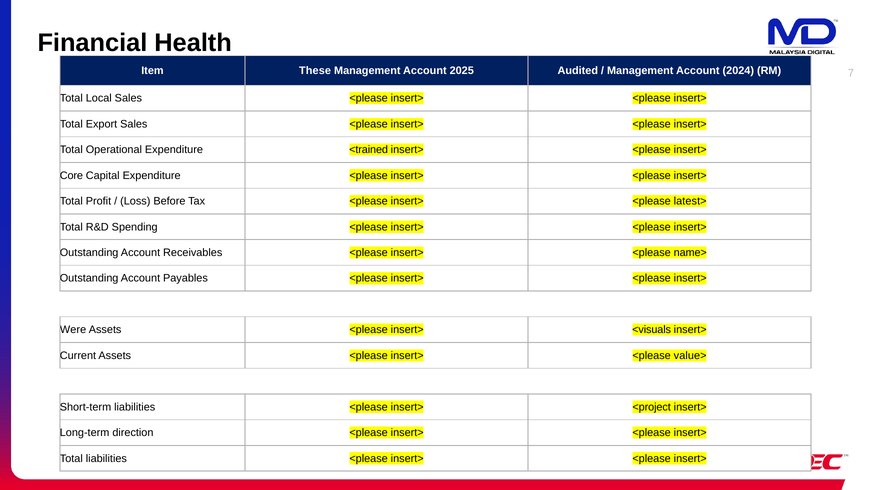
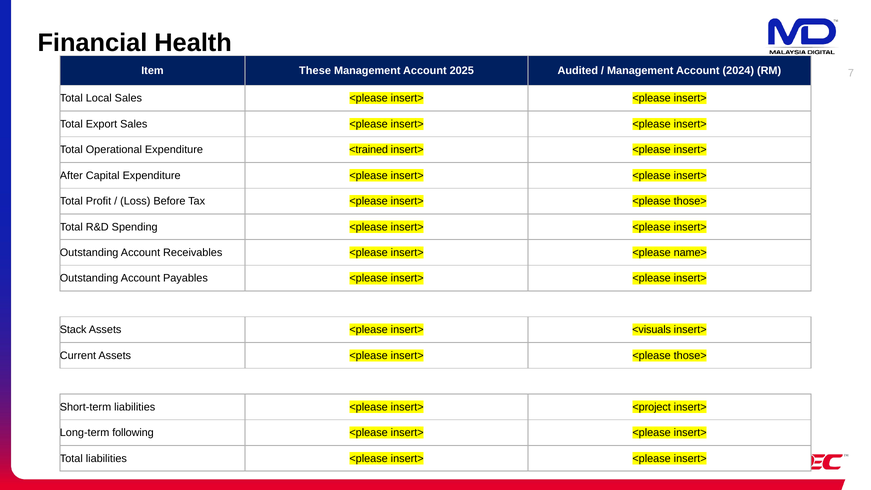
Core: Core -> After
latest> at (690, 201): latest> -> those>
Were: Were -> Stack
value> at (690, 356): value> -> those>
direction: direction -> following
